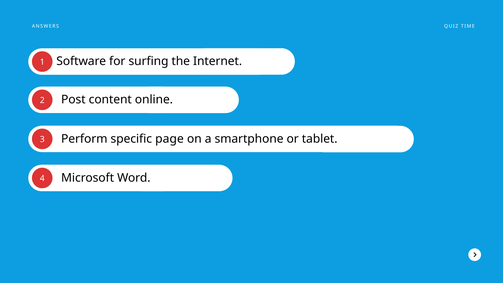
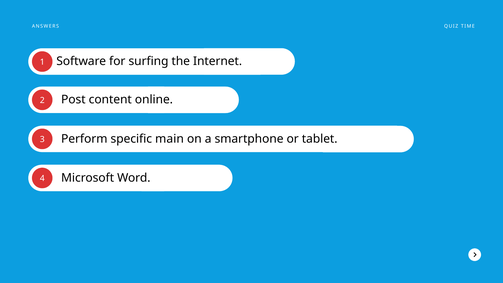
page: page -> main
